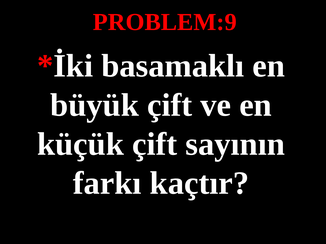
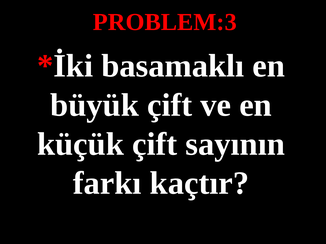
PROBLEM:9: PROBLEM:9 -> PROBLEM:3
